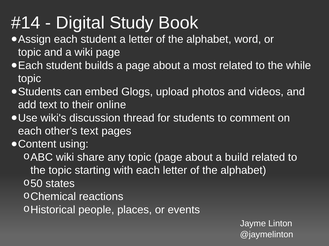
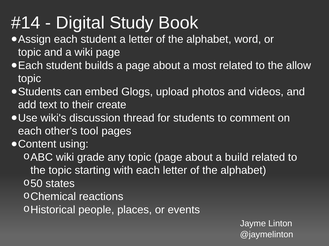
while: while -> allow
online: online -> create
other's text: text -> tool
share: share -> grade
